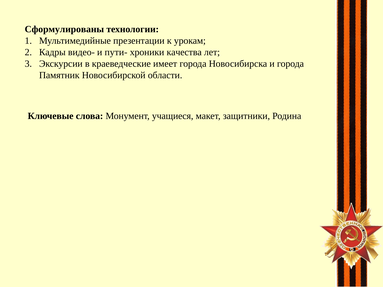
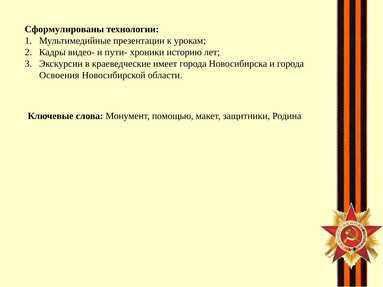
качества: качества -> историю
Памятник: Памятник -> Освоения
учащиеся: учащиеся -> помощью
